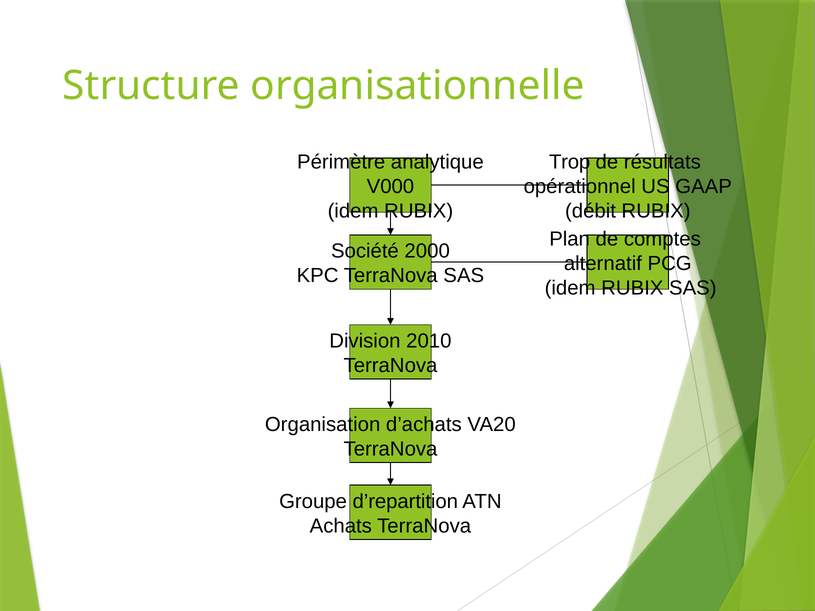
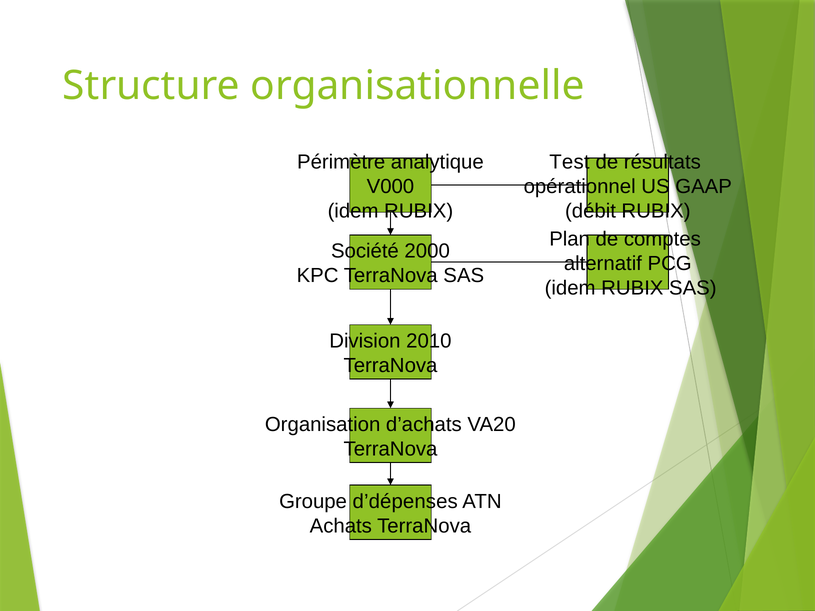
Trop: Trop -> Test
d’repartition: d’repartition -> d’dépenses
